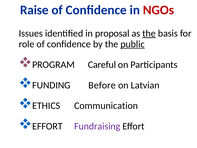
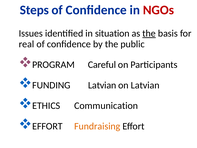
Raise: Raise -> Steps
proposal: proposal -> situation
role: role -> real
public underline: present -> none
FUNDING Before: Before -> Latvian
Fundraising colour: purple -> orange
